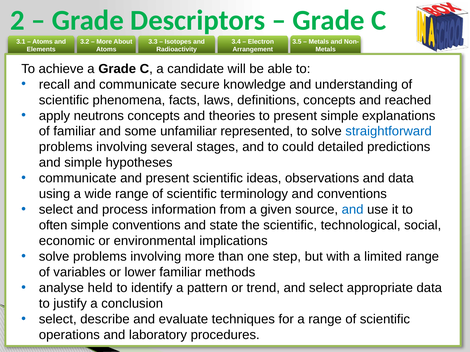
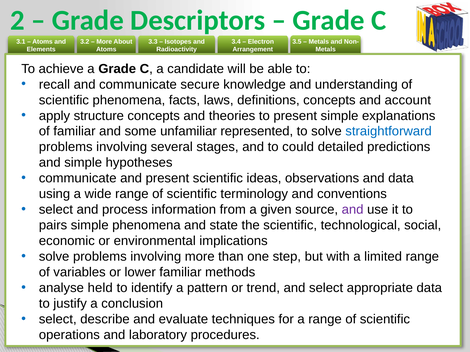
reached: reached -> account
neutrons: neutrons -> structure
and at (353, 210) colour: blue -> purple
often: often -> pairs
simple conventions: conventions -> phenomena
